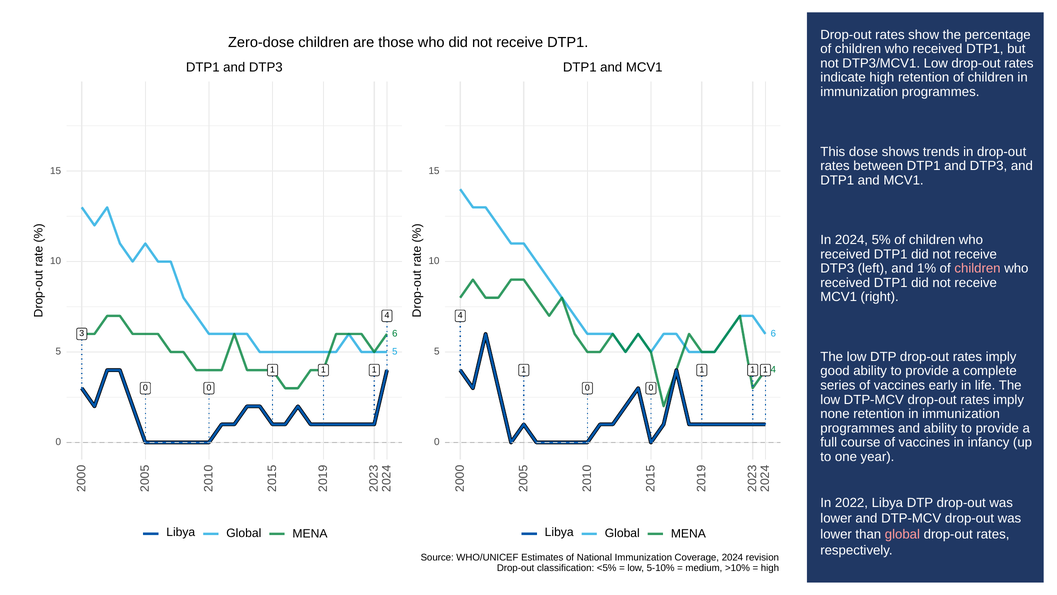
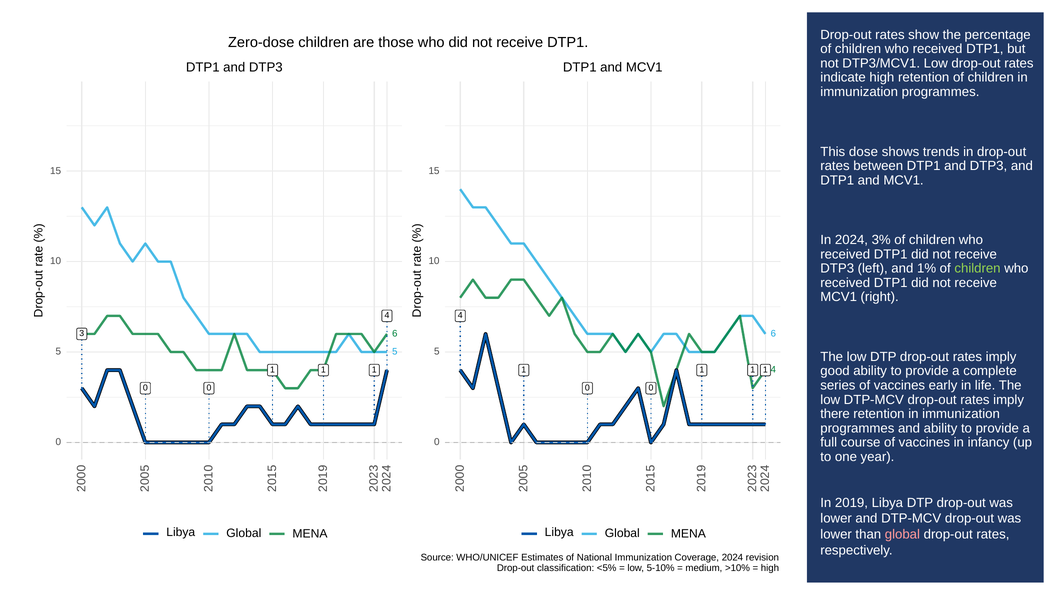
5%: 5% -> 3%
children at (978, 268) colour: pink -> light green
none: none -> there
2022: 2022 -> 2019
